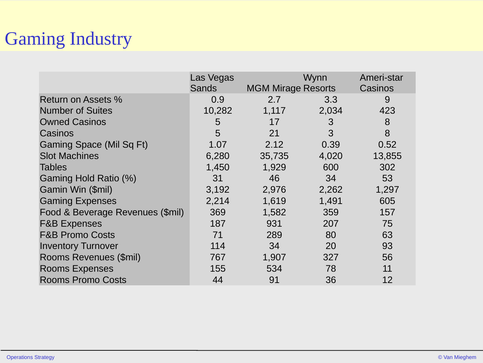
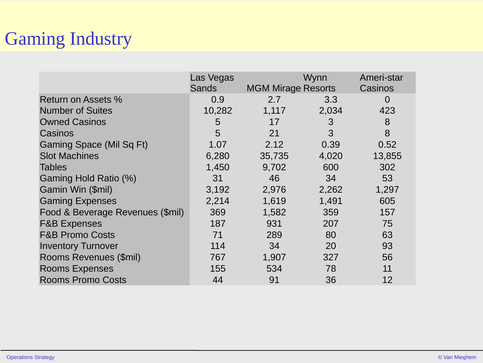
9: 9 -> 0
1,929: 1,929 -> 9,702
